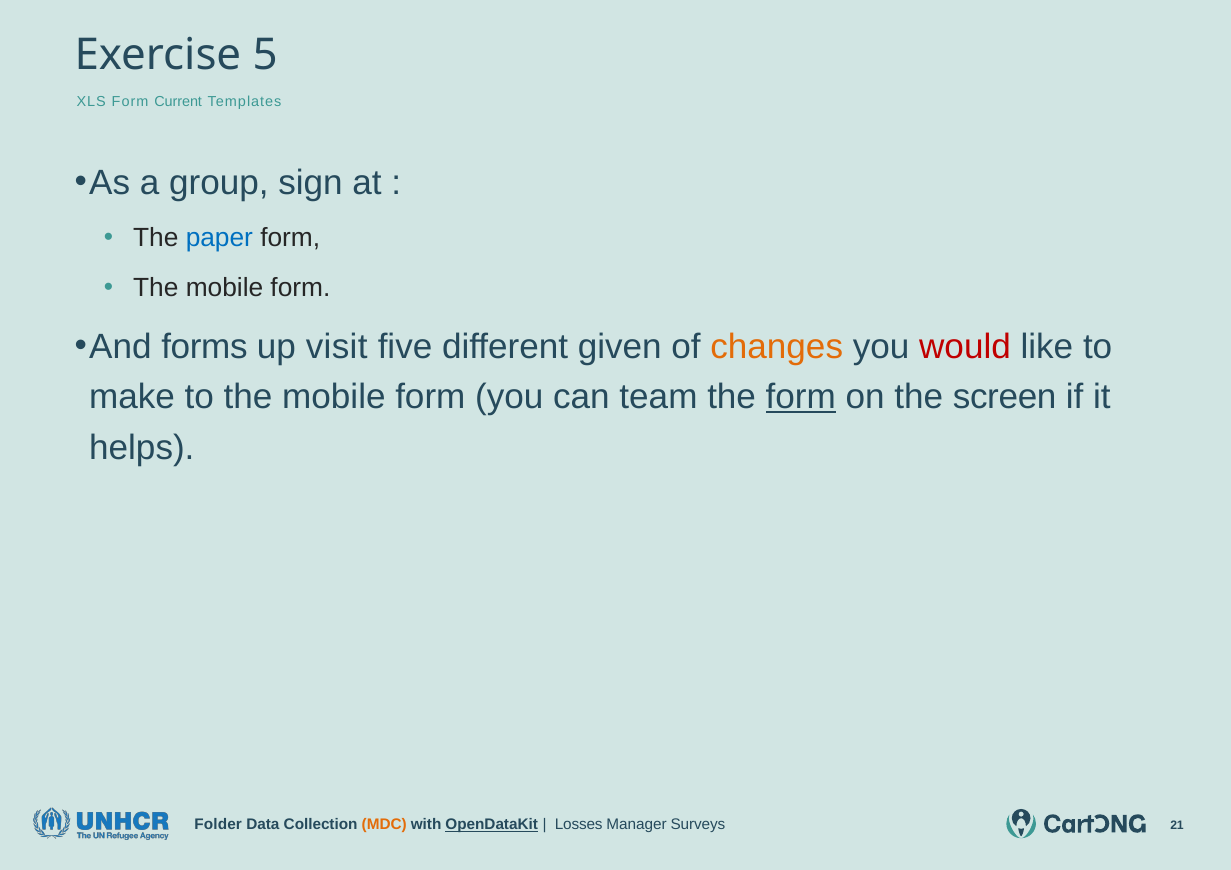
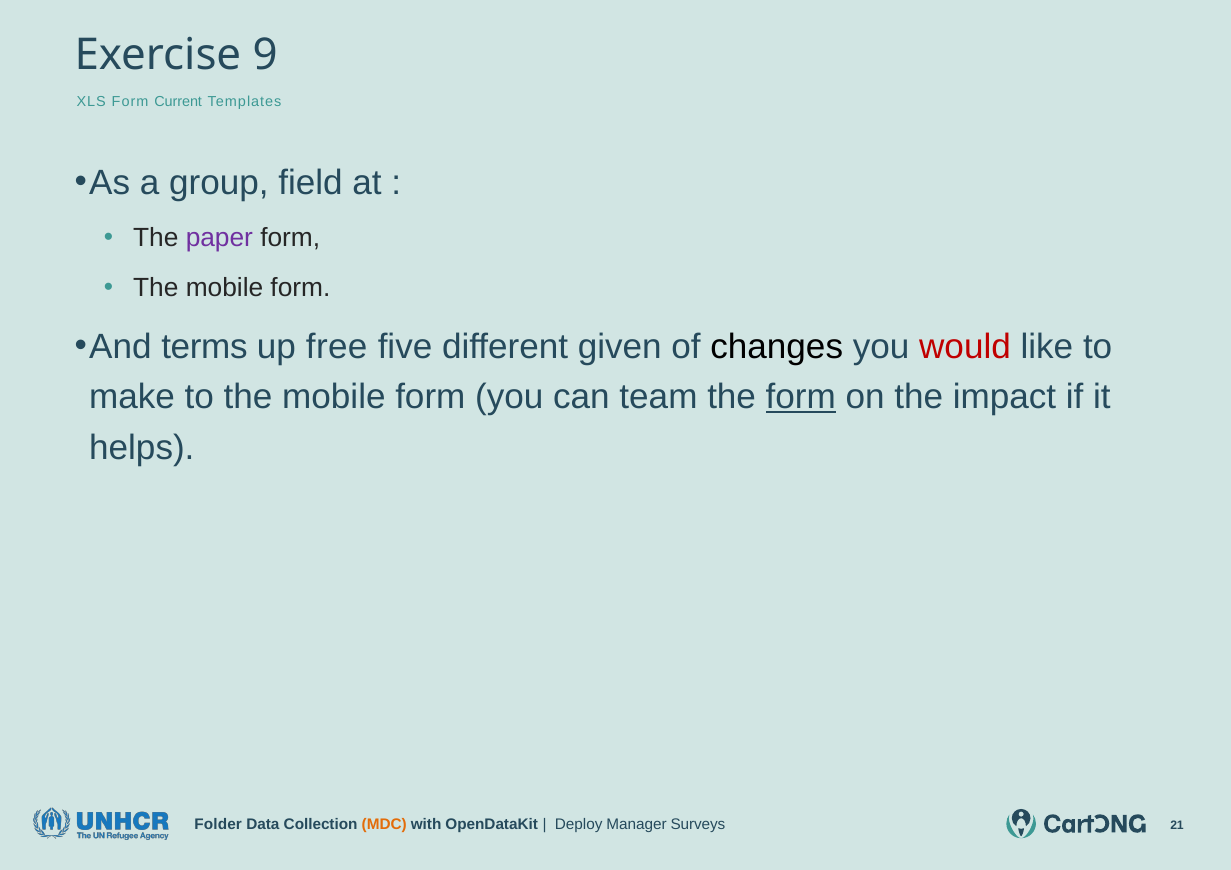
5: 5 -> 9
sign: sign -> field
paper colour: blue -> purple
forms: forms -> terms
visit: visit -> free
changes colour: orange -> black
screen: screen -> impact
OpenDataKit underline: present -> none
Losses: Losses -> Deploy
